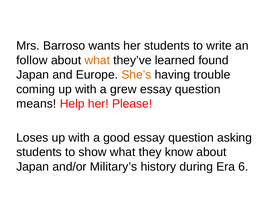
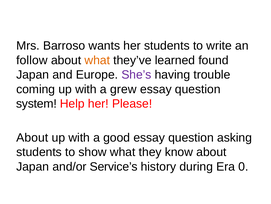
She’s colour: orange -> purple
means: means -> system
Loses at (32, 137): Loses -> About
Military’s: Military’s -> Service’s
6: 6 -> 0
